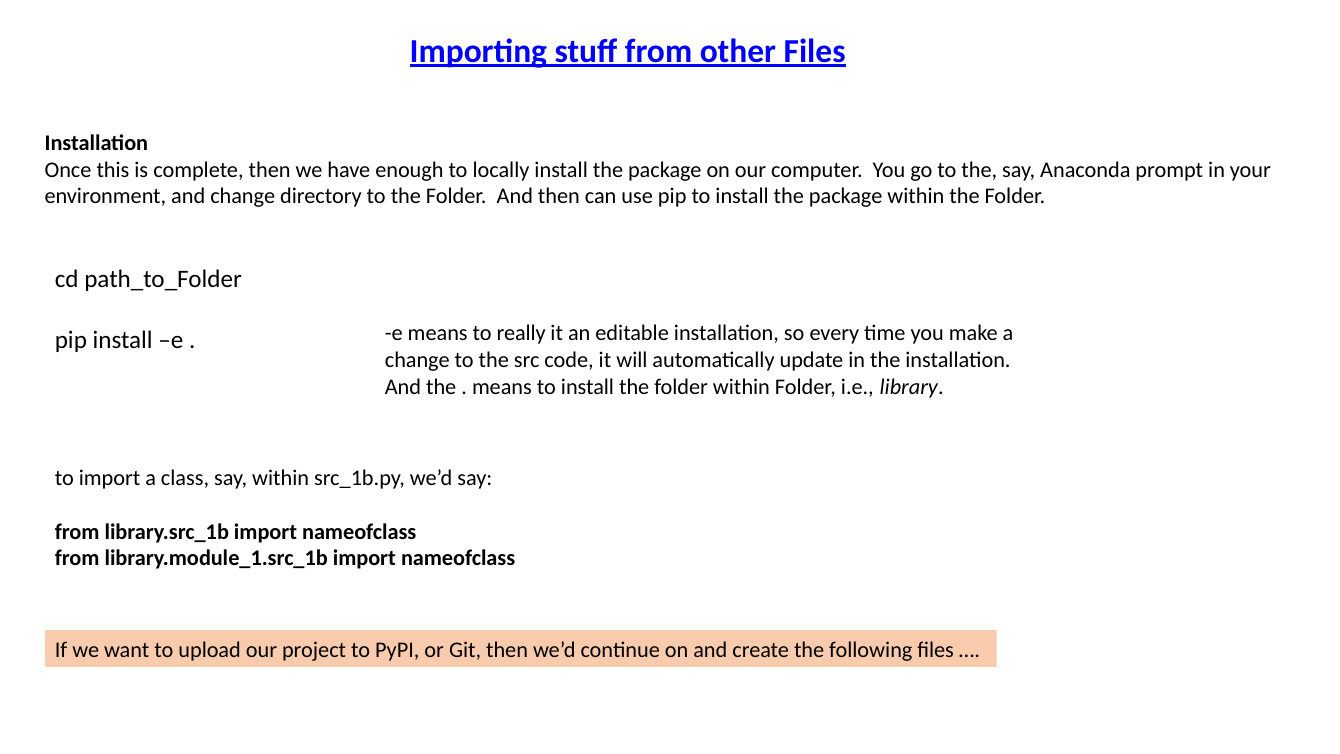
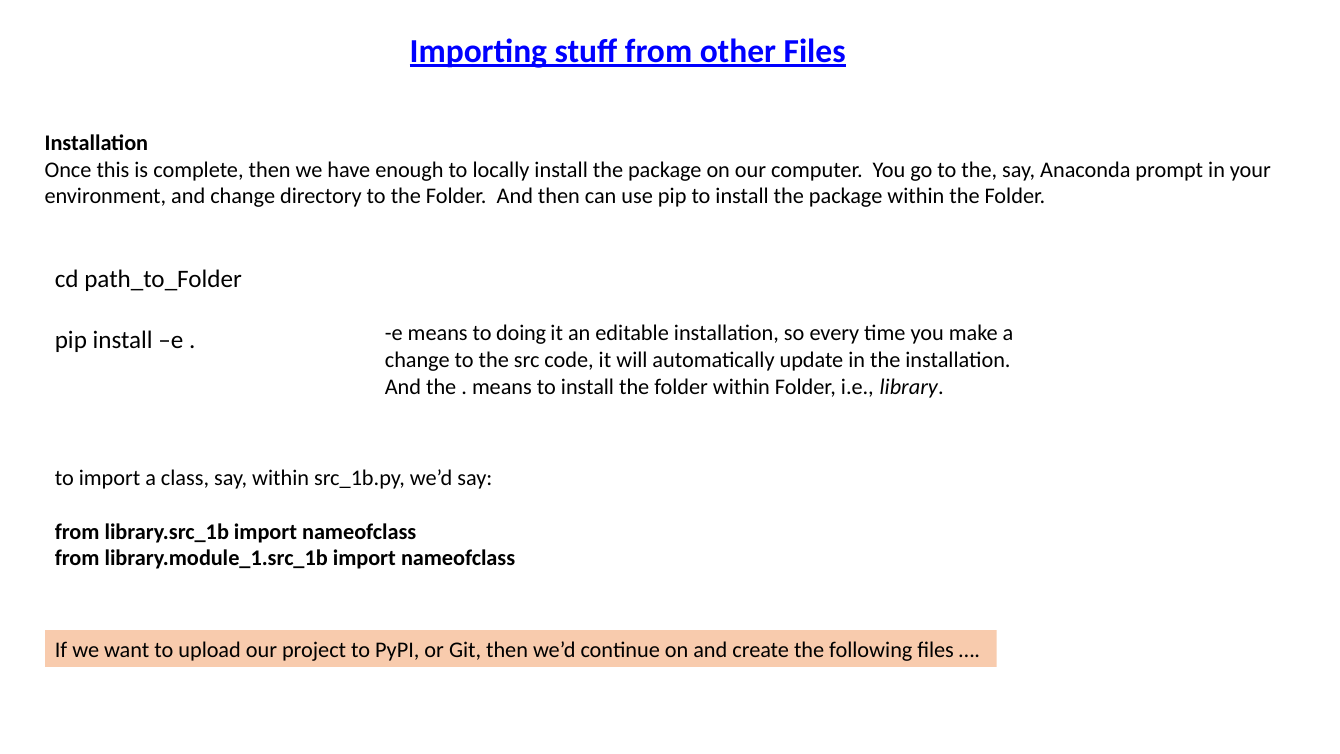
really: really -> doing
